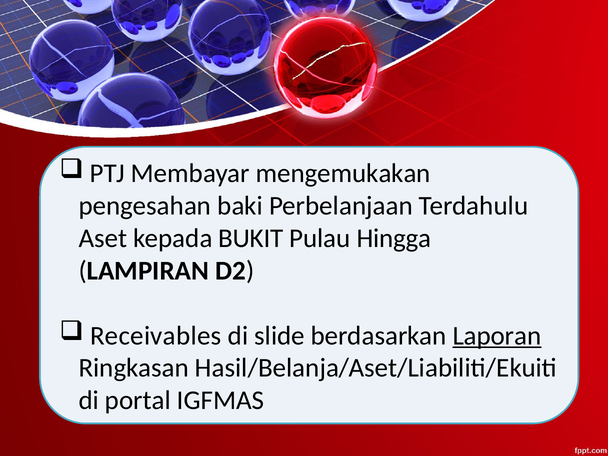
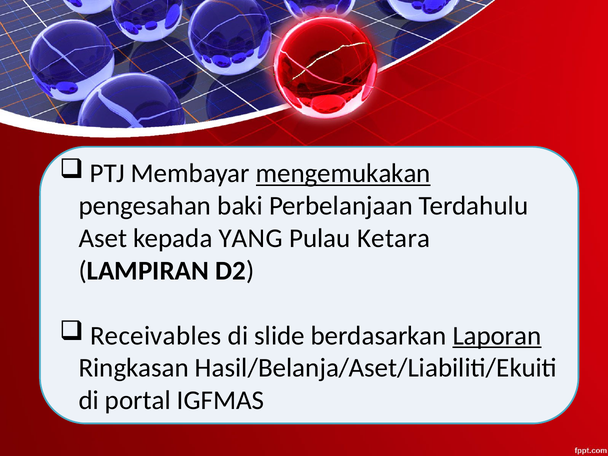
mengemukakan underline: none -> present
BUKIT: BUKIT -> YANG
Hingga: Hingga -> Ketara
